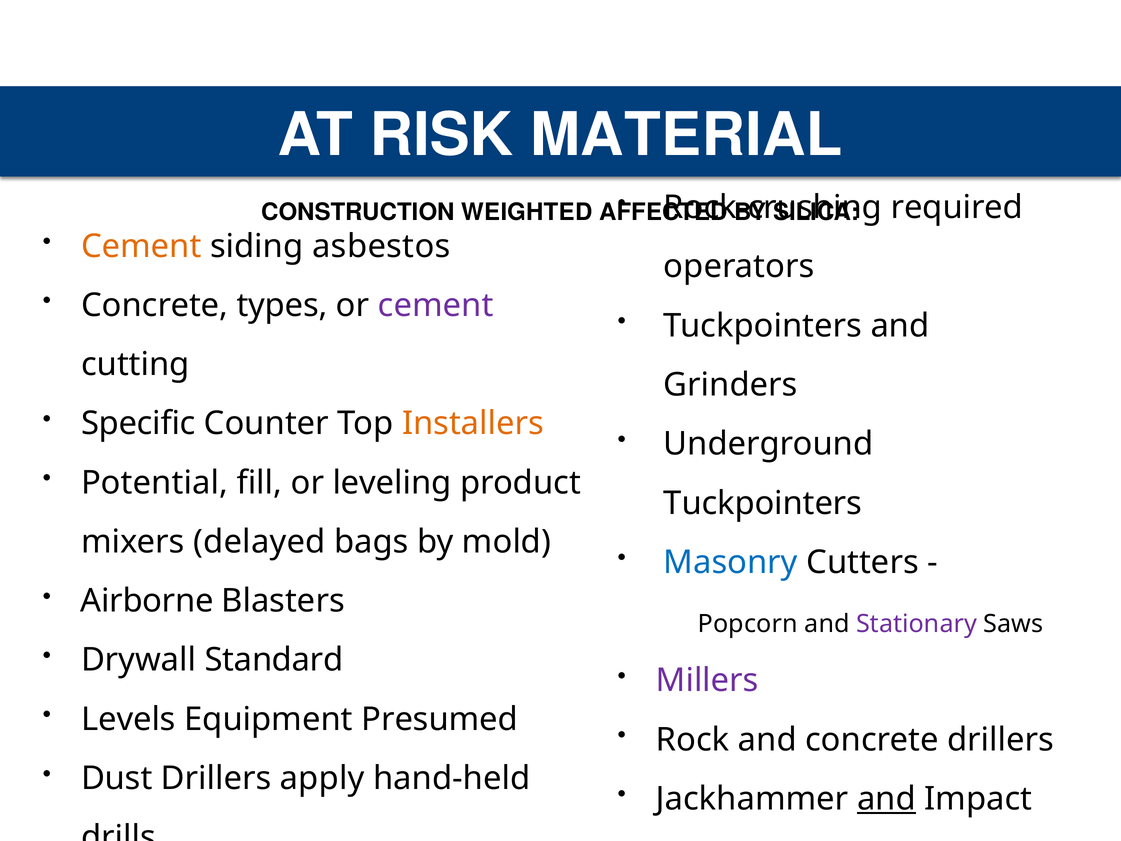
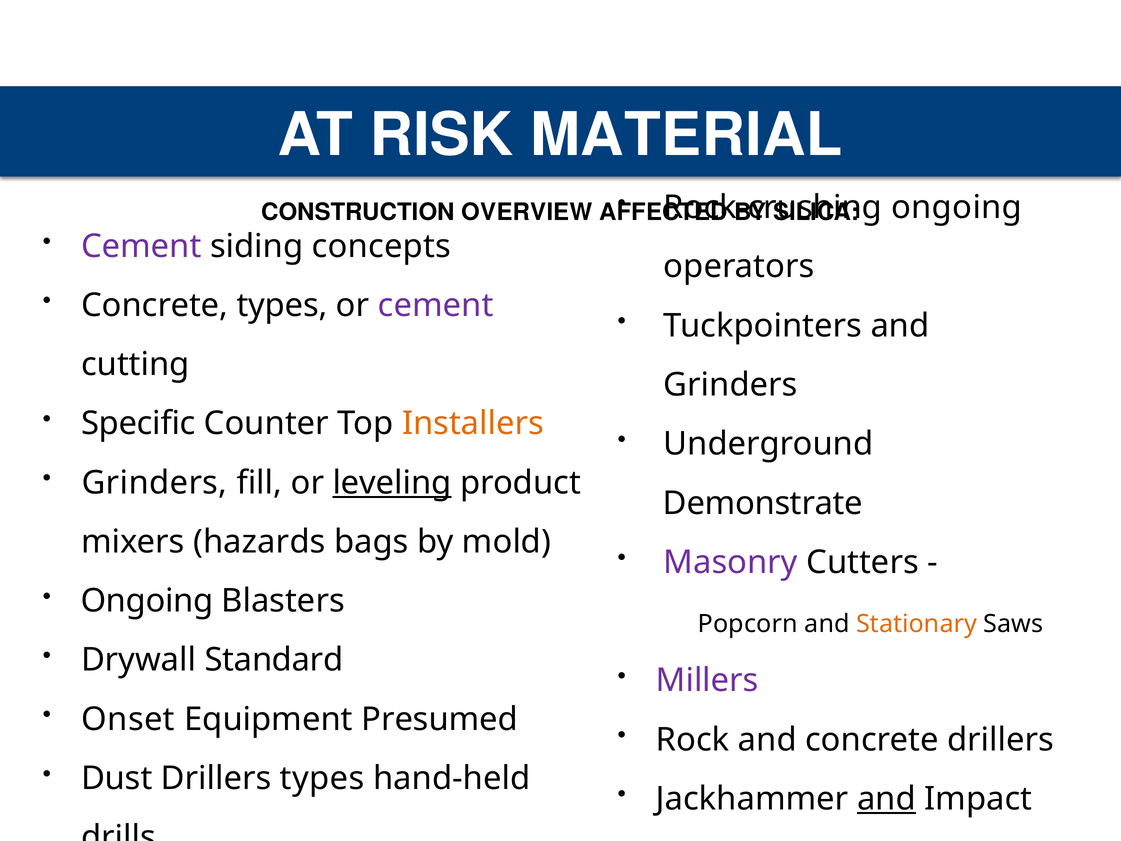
required at (957, 207): required -> ongoing
WEIGHTED: WEIGHTED -> OVERVIEW
Cement at (141, 246) colour: orange -> purple
asbestos: asbestos -> concepts
Potential at (155, 483): Potential -> Grinders
leveling underline: none -> present
Tuckpointers at (763, 503): Tuckpointers -> Demonstrate
delayed: delayed -> hazards
Masonry colour: blue -> purple
Airborne at (147, 601): Airborne -> Ongoing
Stationary colour: purple -> orange
Levels: Levels -> Onset
Drillers apply: apply -> types
